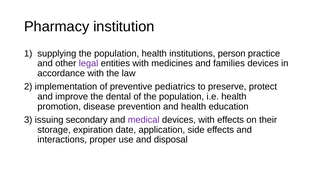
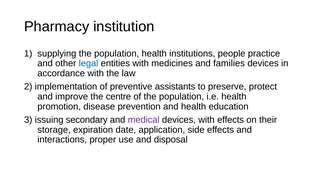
person: person -> people
legal colour: purple -> blue
pediatrics: pediatrics -> assistants
dental: dental -> centre
